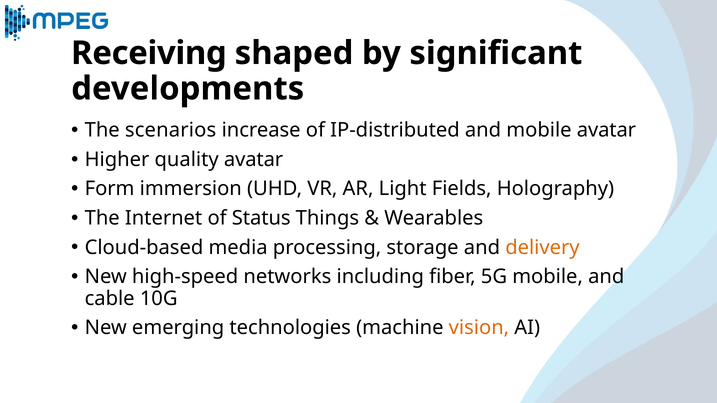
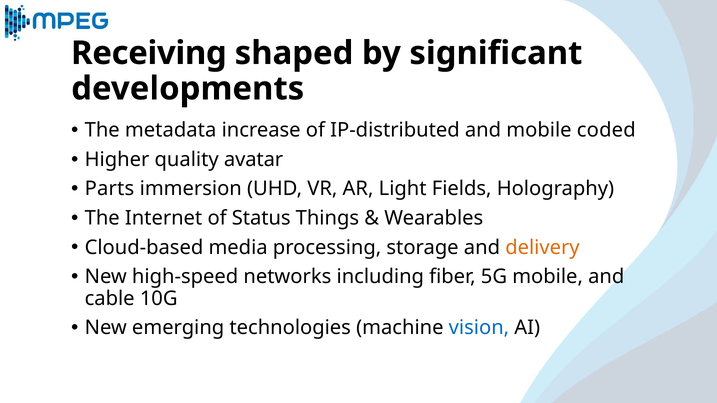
scenarios: scenarios -> metadata
mobile avatar: avatar -> coded
Form: Form -> Parts
vision colour: orange -> blue
